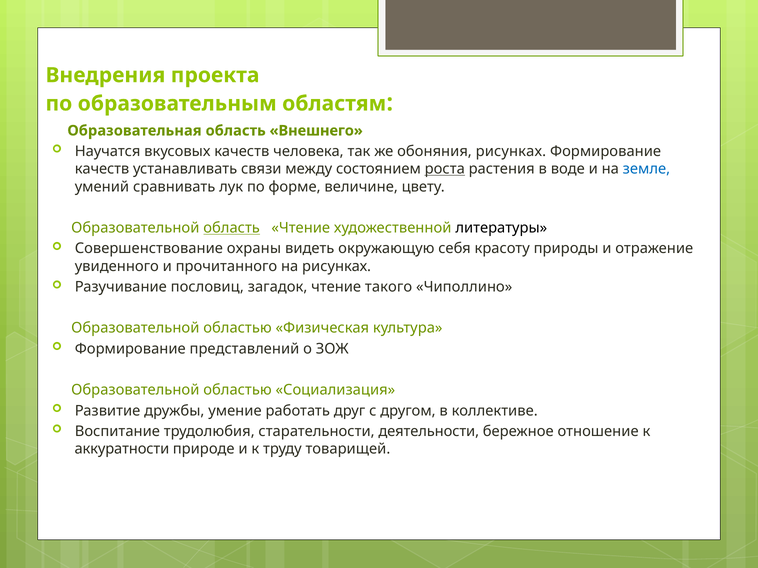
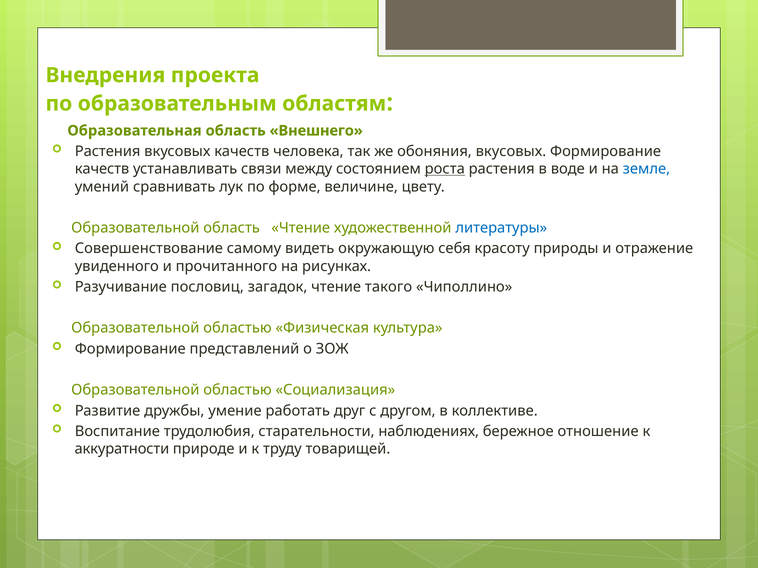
Научатся at (108, 151): Научатся -> Растения
обоняния рисунках: рисунках -> вкусовых
область at (232, 228) underline: present -> none
литературы colour: black -> blue
охраны: охраны -> самому
деятельности: деятельности -> наблюдениях
